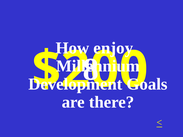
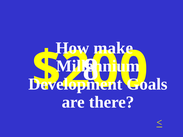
enjoy: enjoy -> make
